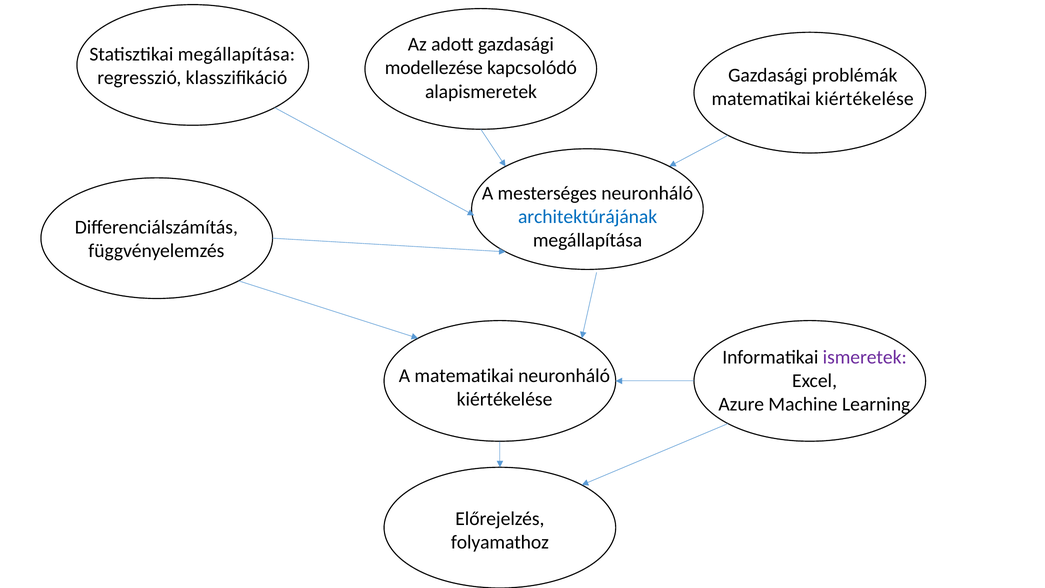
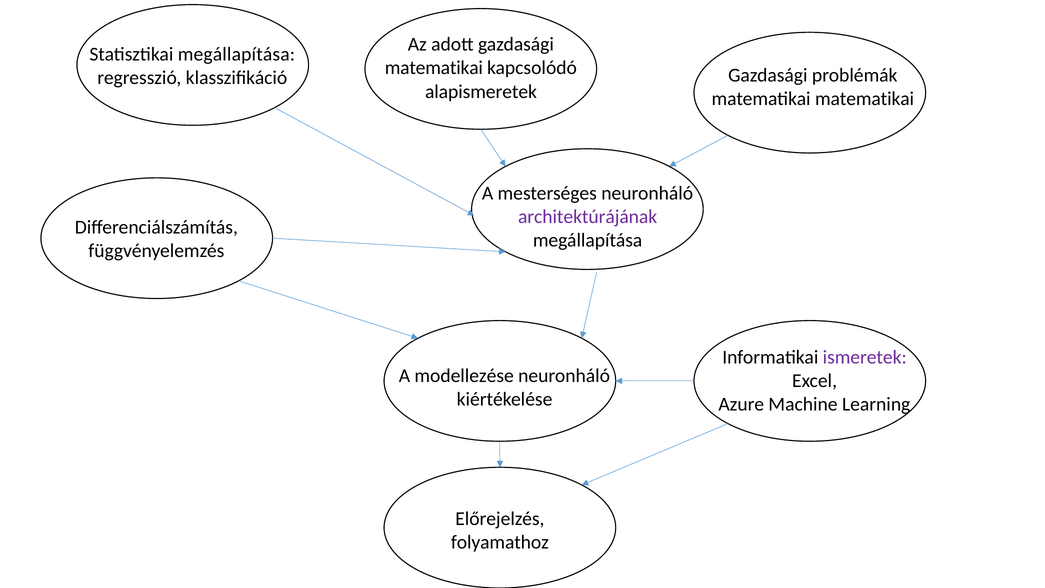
modellezése at (434, 68): modellezése -> matematikai
matematikai kiértékelése: kiértékelése -> matematikai
architektúrájának colour: blue -> purple
A matematikai: matematikai -> modellezése
